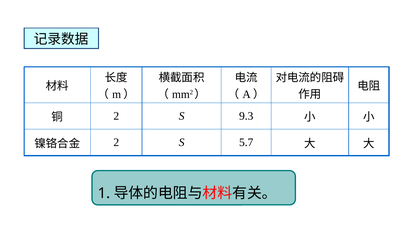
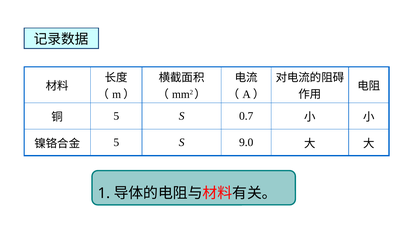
2 at (116, 116): 2 -> 5
9.3: 9.3 -> 0.7
2 at (116, 142): 2 -> 5
5.7: 5.7 -> 9.0
